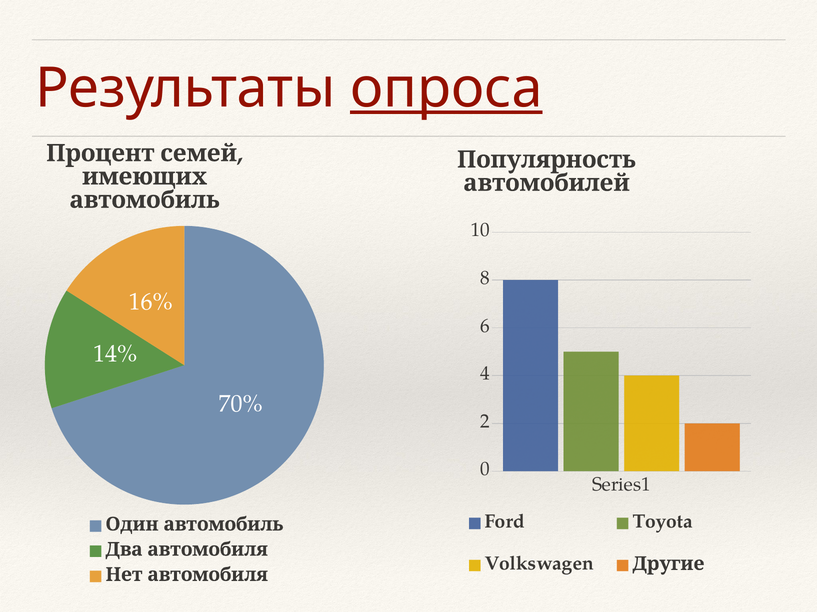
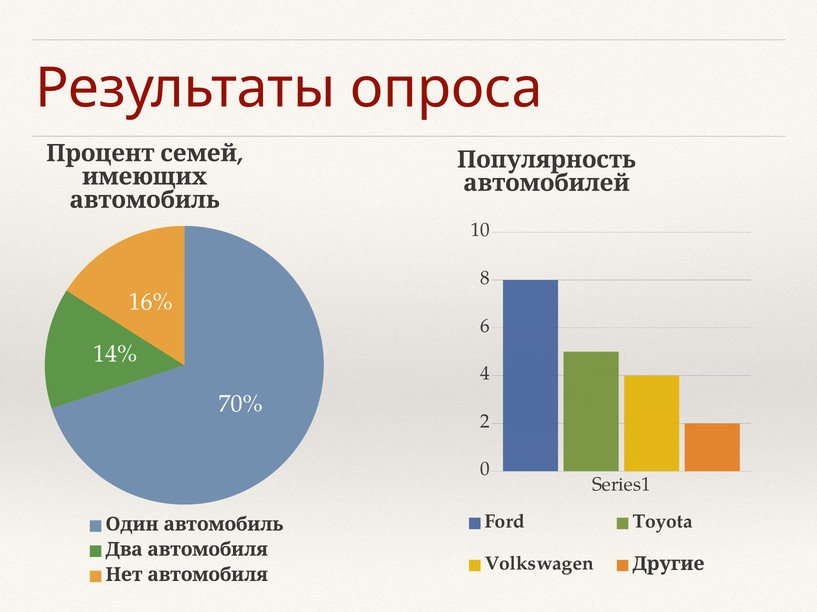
опроса underline: present -> none
